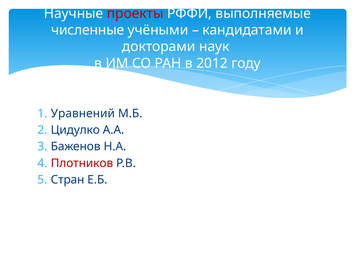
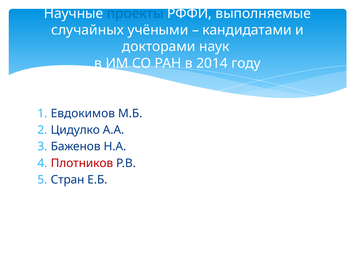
проекты colour: red -> blue
численные: численные -> случайных
2012: 2012 -> 2014
Уравнений: Уравнений -> Евдокимов
